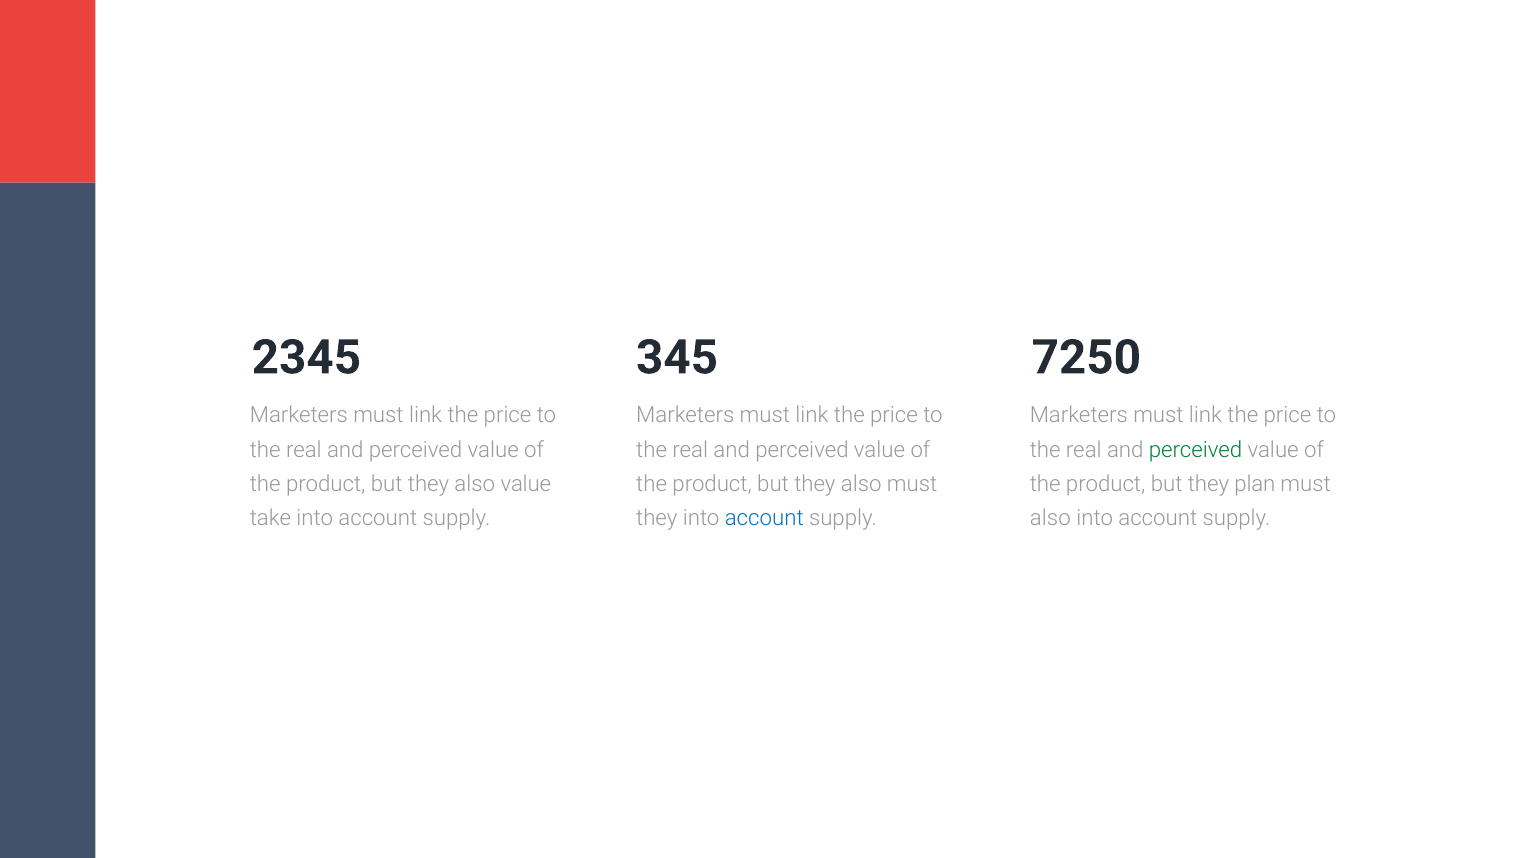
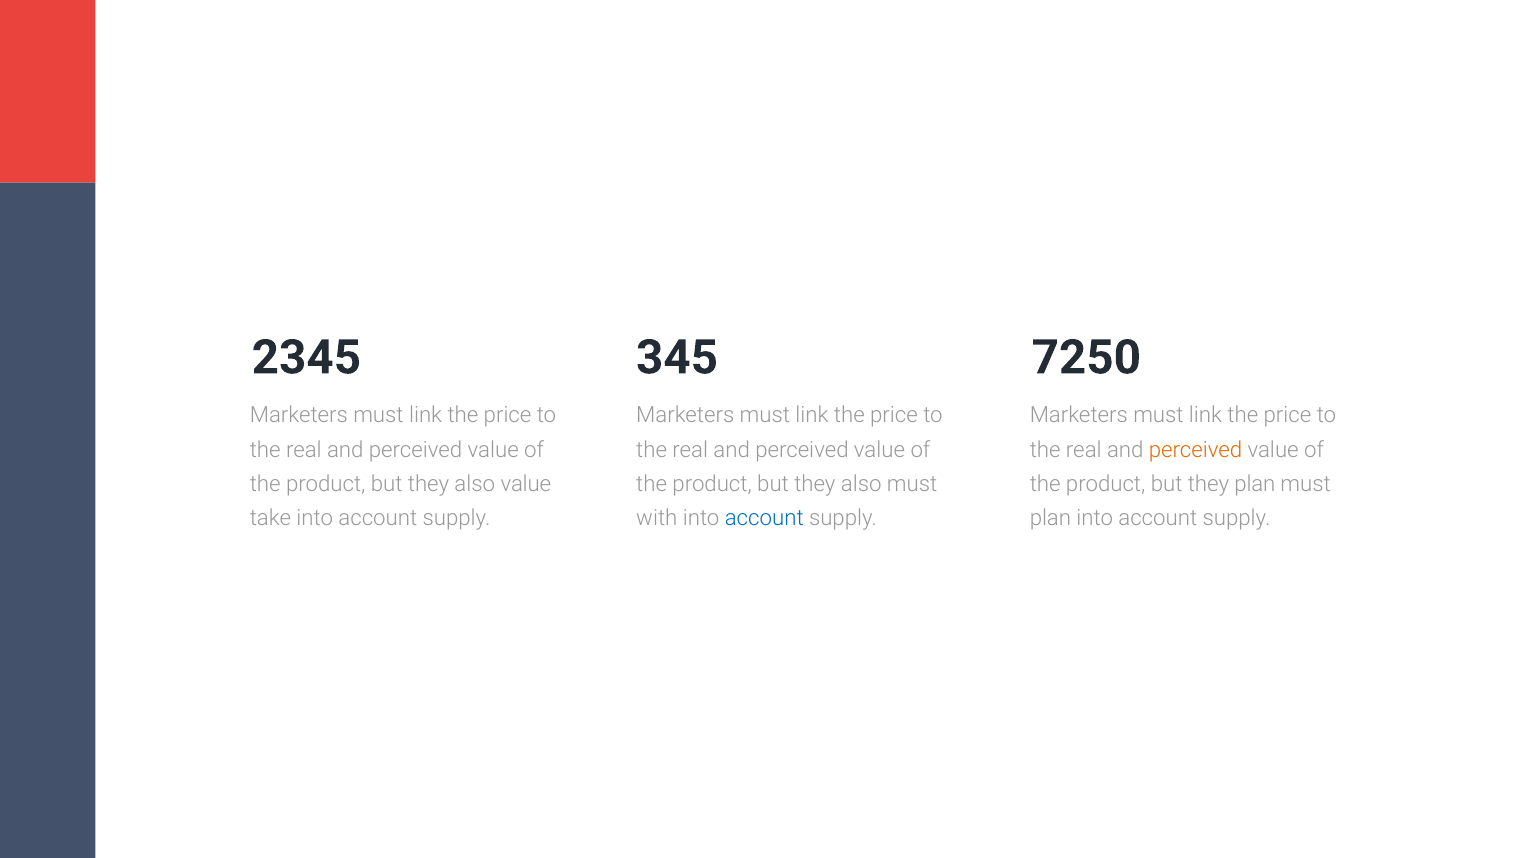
perceived at (1196, 450) colour: green -> orange
they at (657, 518): they -> with
also at (1050, 518): also -> plan
